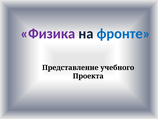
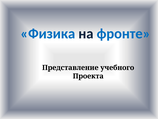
Физика colour: purple -> blue
